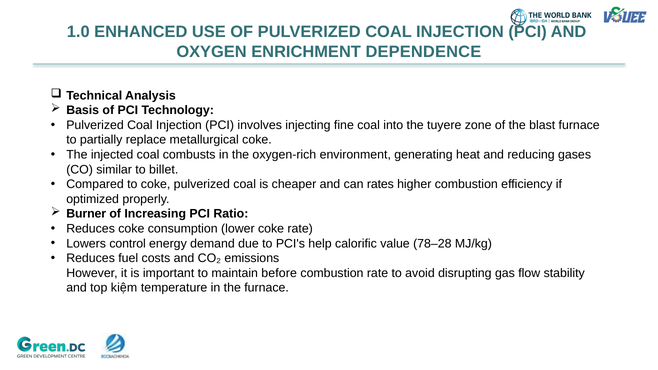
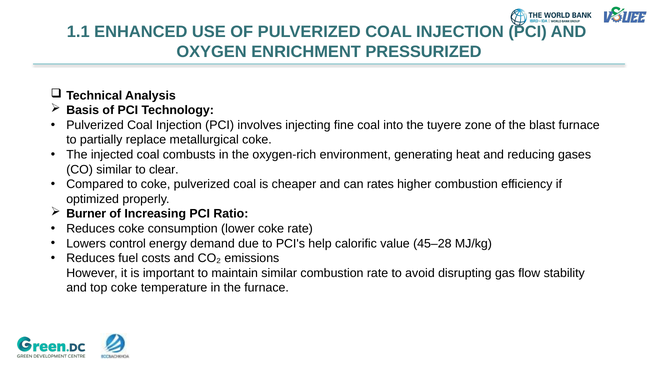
1.0: 1.0 -> 1.1
DEPENDENCE: DEPENDENCE -> PRESSURIZED
billet: billet -> clear
78–28: 78–28 -> 45–28
maintain before: before -> similar
top kiệm: kiệm -> coke
